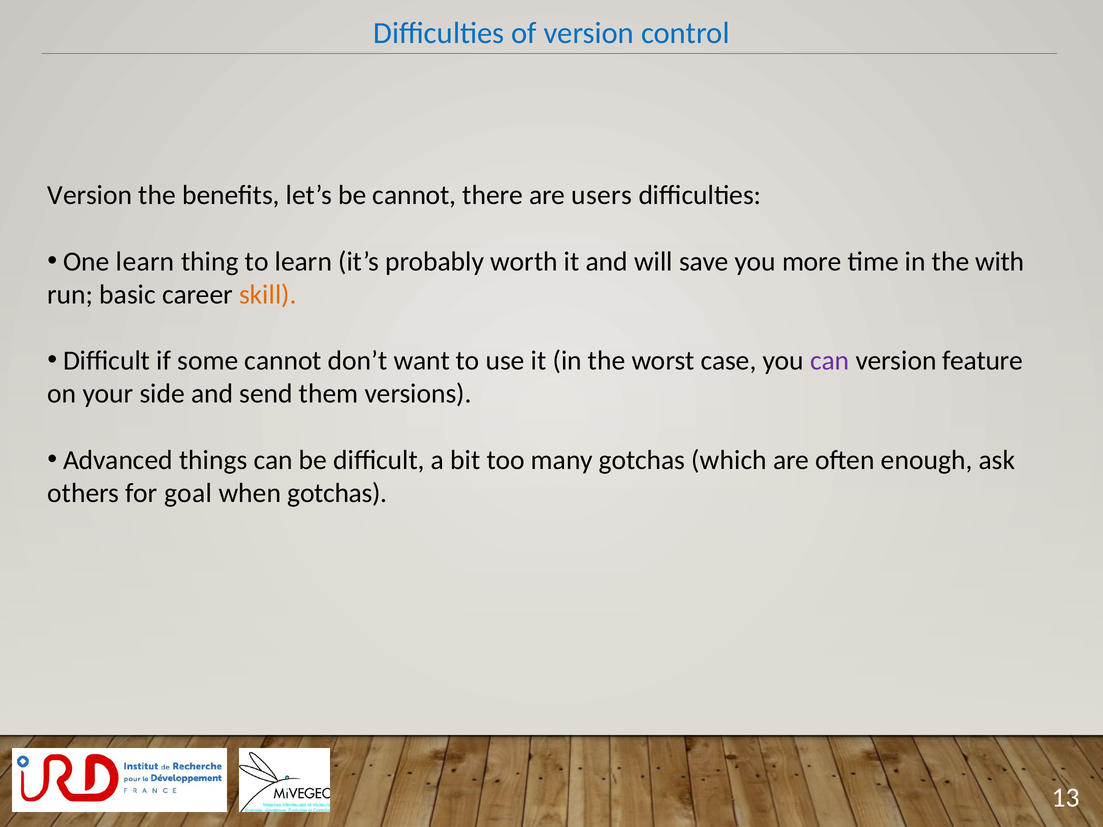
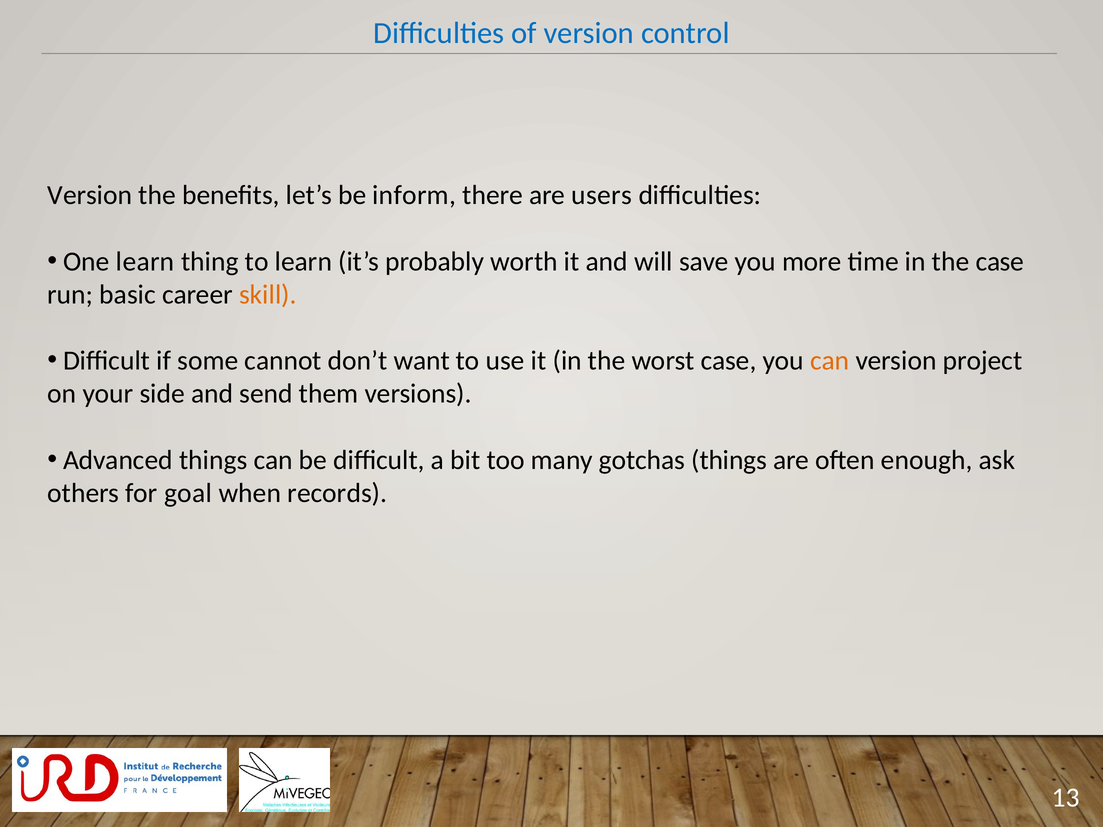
be cannot: cannot -> inform
the with: with -> case
can at (830, 361) colour: purple -> orange
feature: feature -> project
gotchas which: which -> things
when gotchas: gotchas -> records
